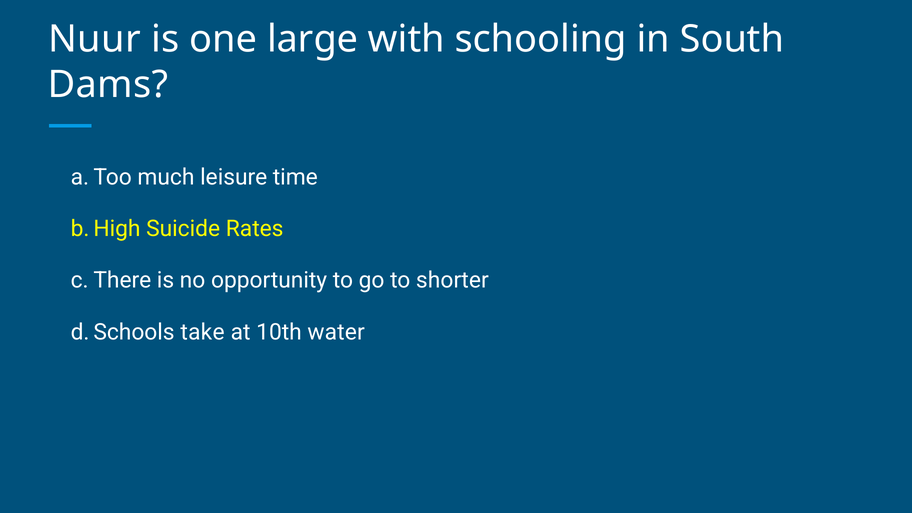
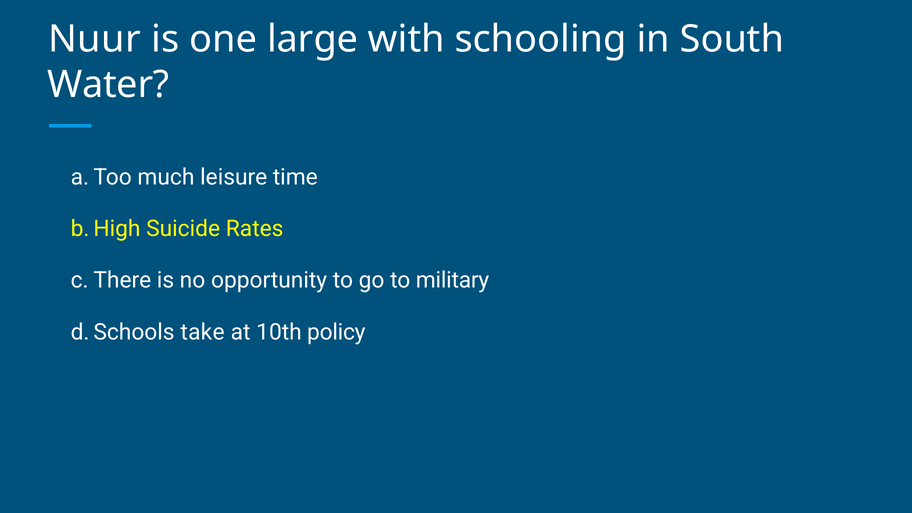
Dams: Dams -> Water
shorter: shorter -> military
water: water -> policy
